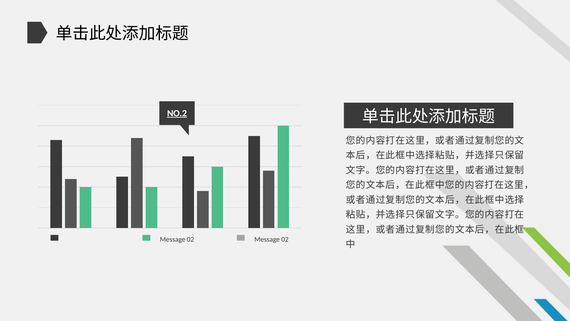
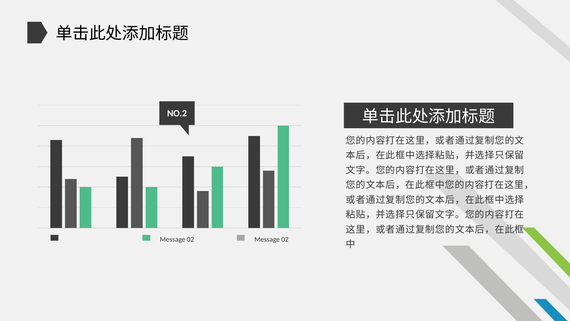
NO.2 underline: present -> none
